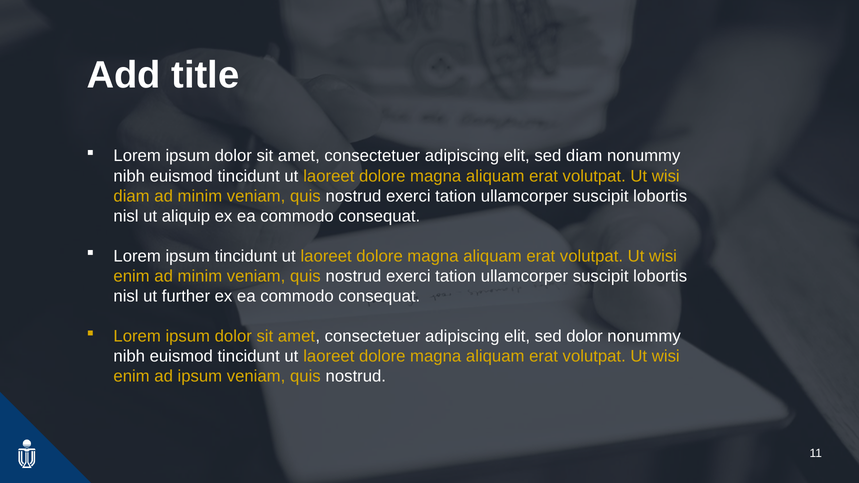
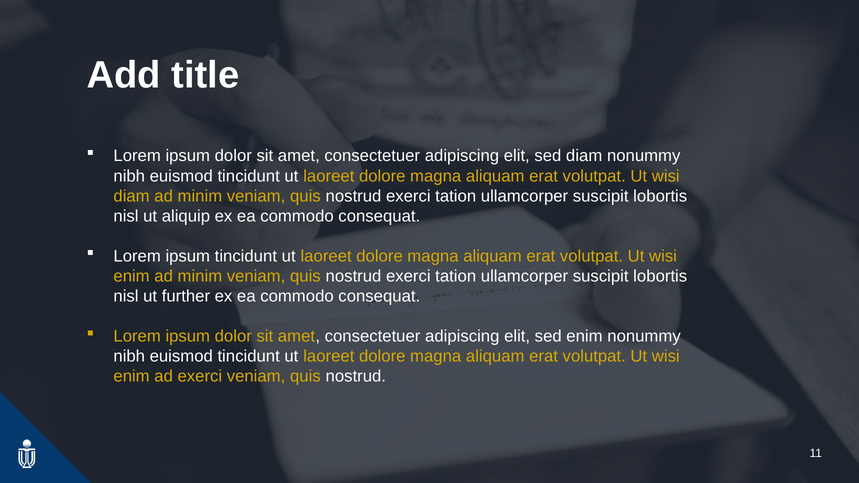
sed dolor: dolor -> enim
ad ipsum: ipsum -> exerci
